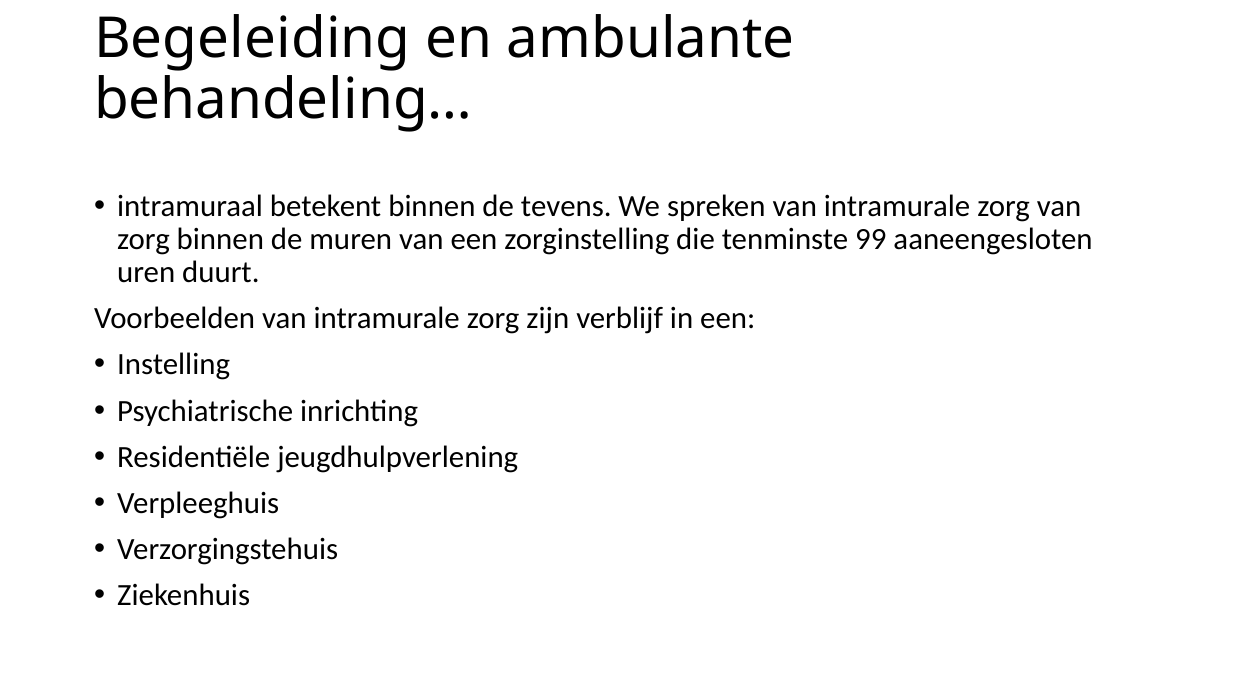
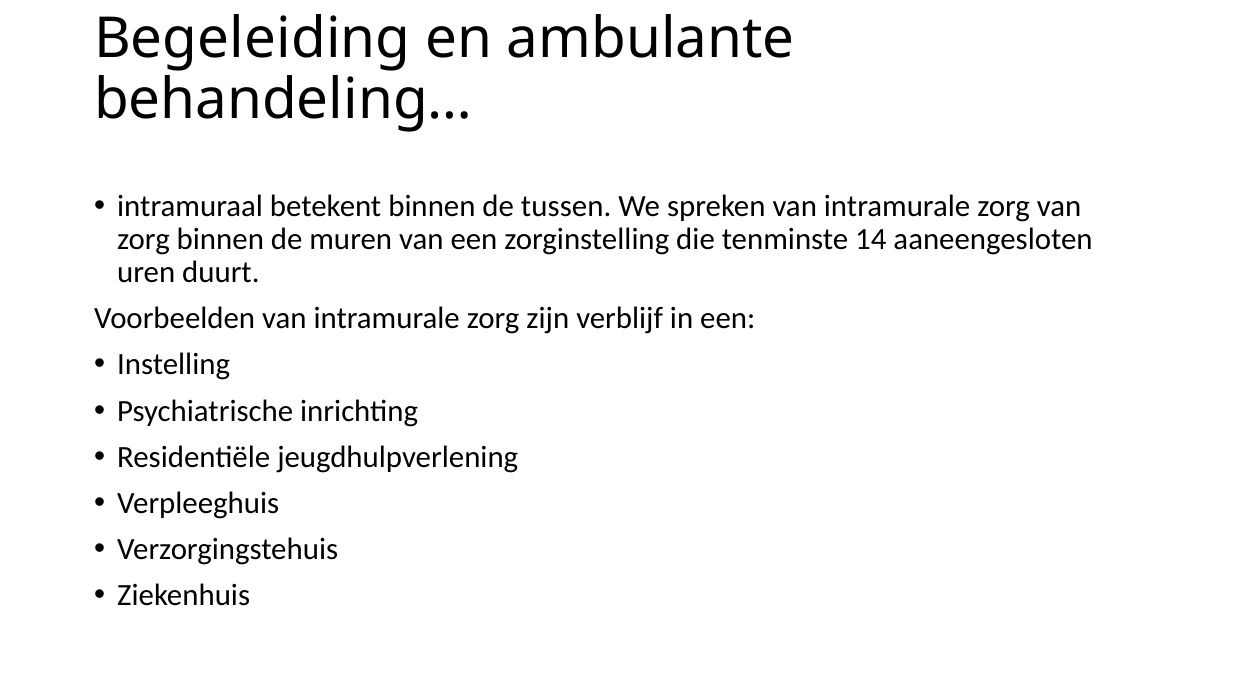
tevens: tevens -> tussen
99: 99 -> 14
